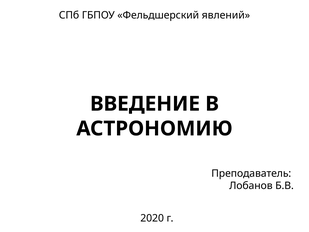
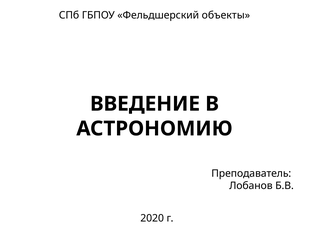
явлений: явлений -> объекты
